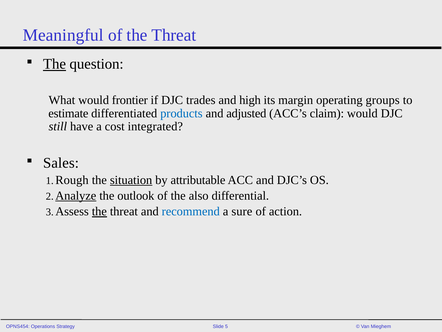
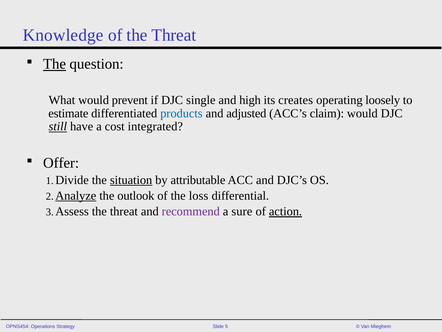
Meaningful: Meaningful -> Knowledge
frontier: frontier -> prevent
trades: trades -> single
margin: margin -> creates
groups: groups -> loosely
still underline: none -> present
Sales: Sales -> Offer
Rough: Rough -> Divide
also: also -> loss
the at (99, 211) underline: present -> none
recommend colour: blue -> purple
action underline: none -> present
